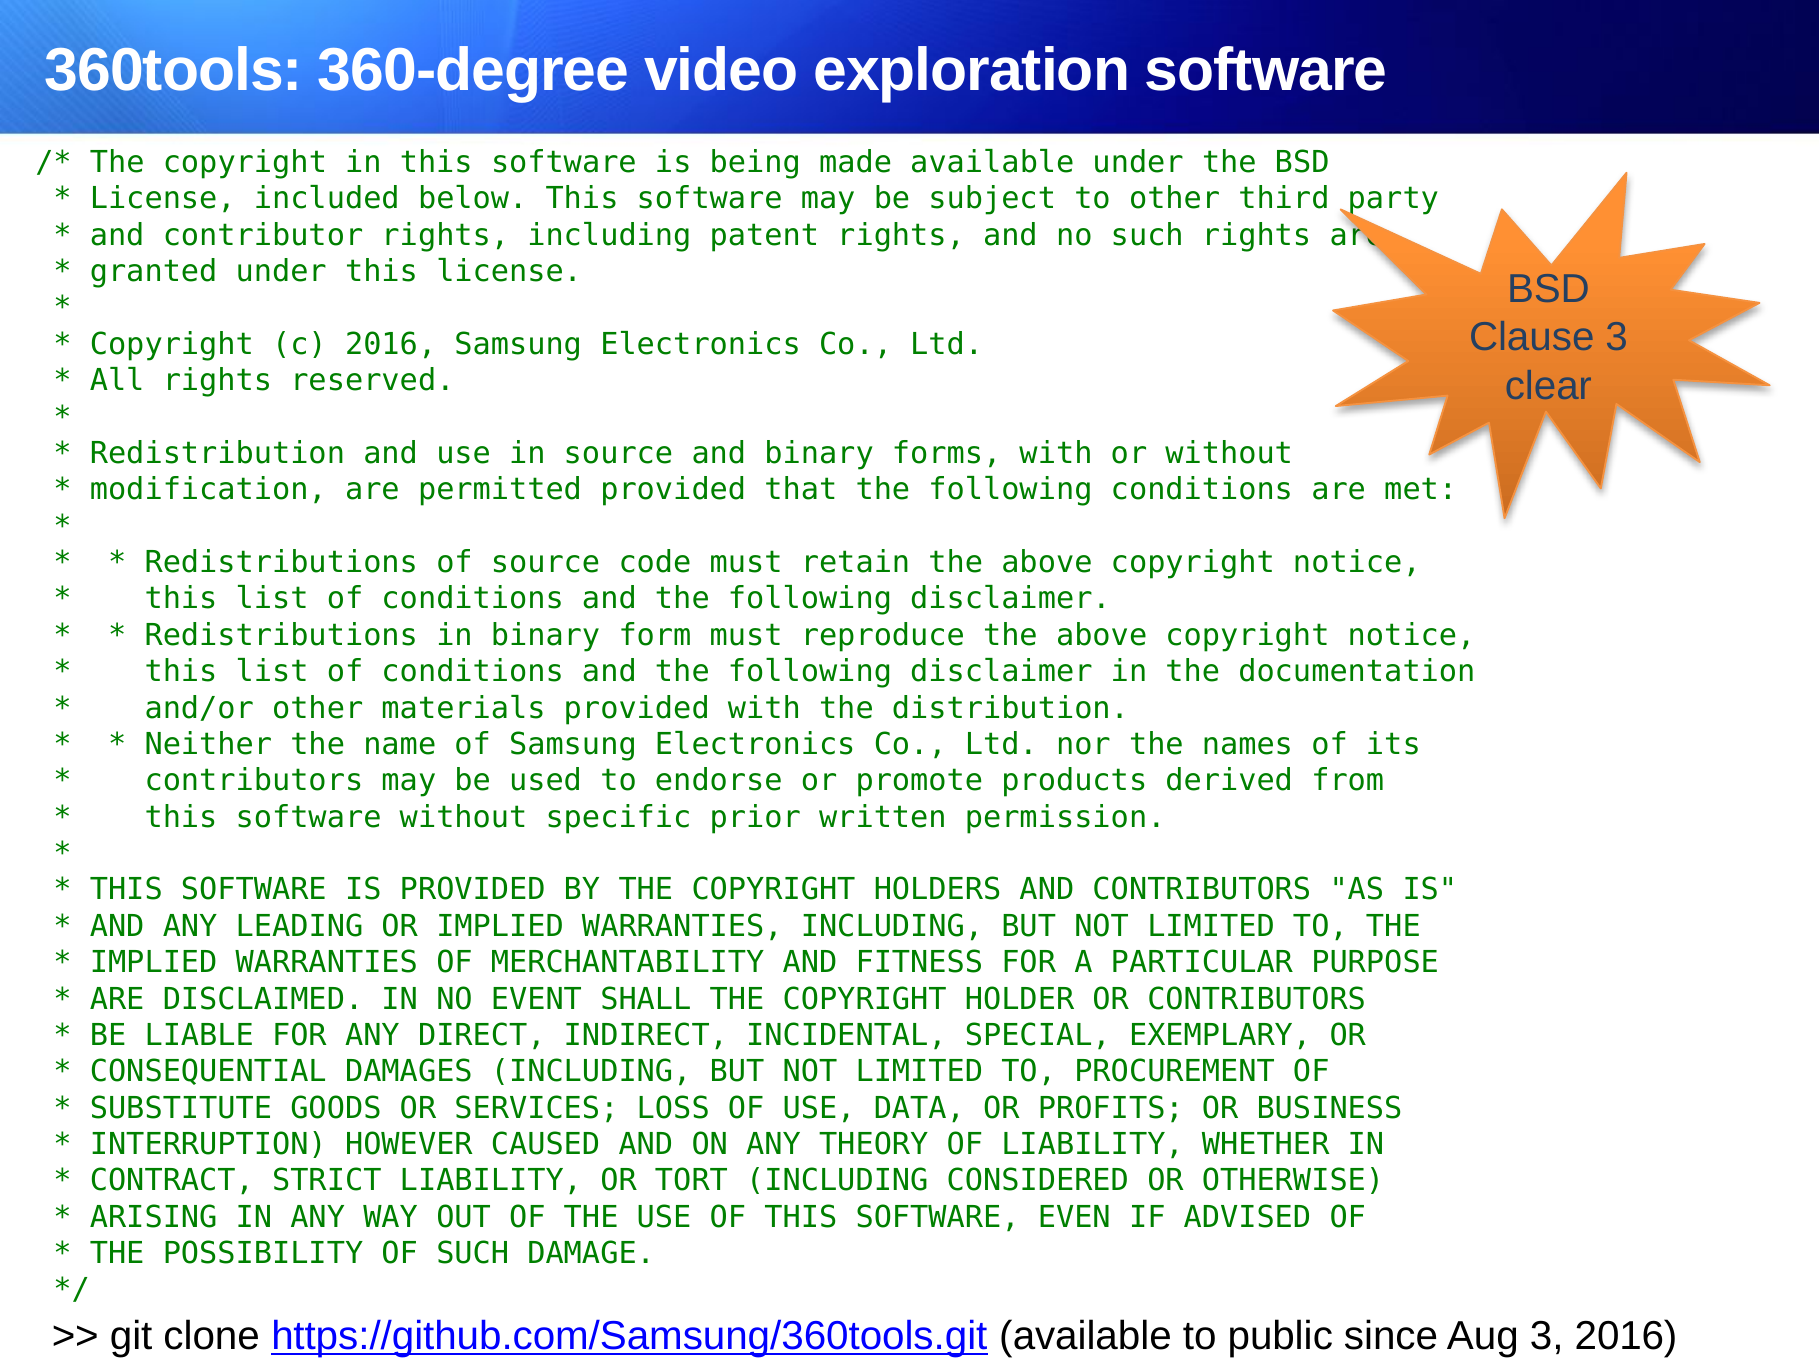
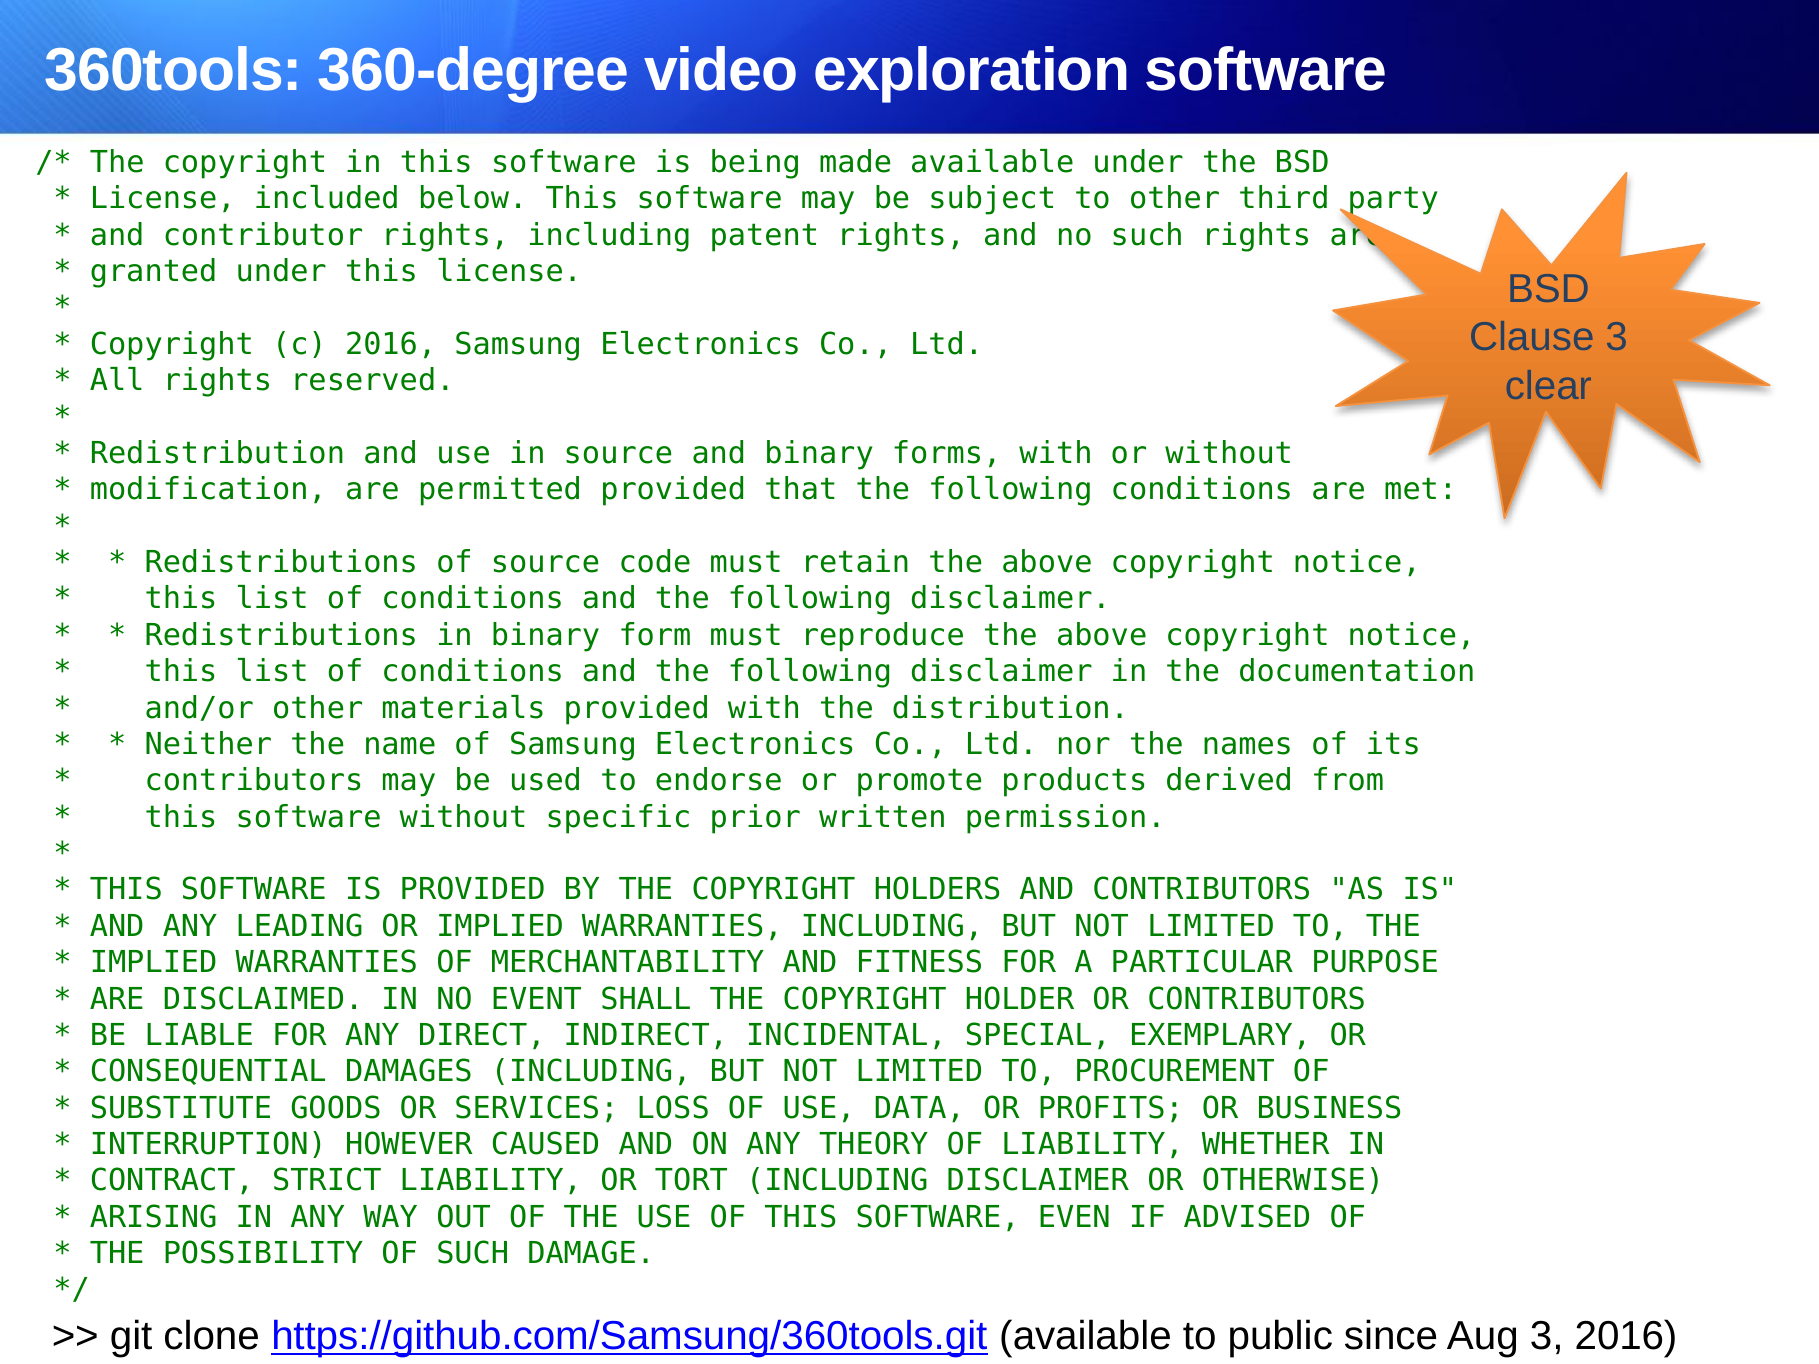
INCLUDING CONSIDERED: CONSIDERED -> DISCLAIMER
